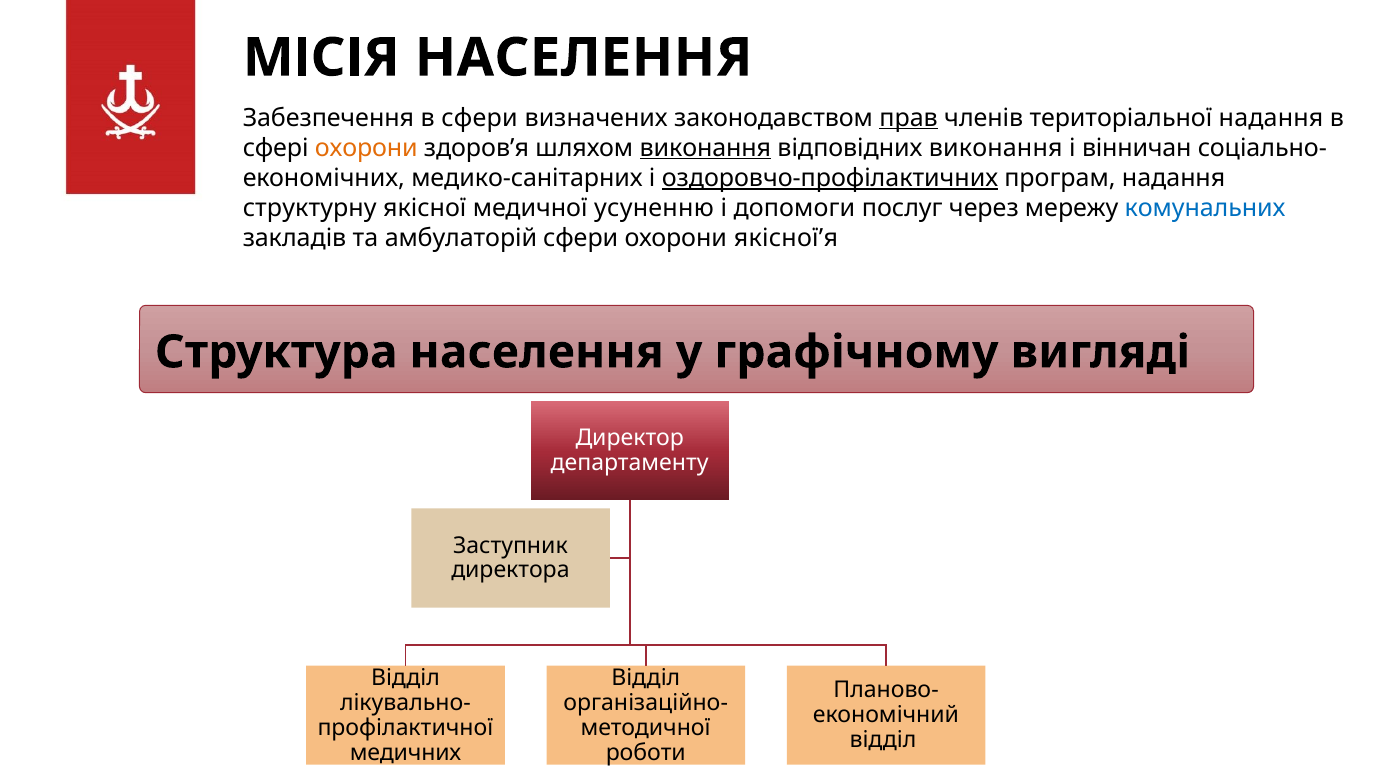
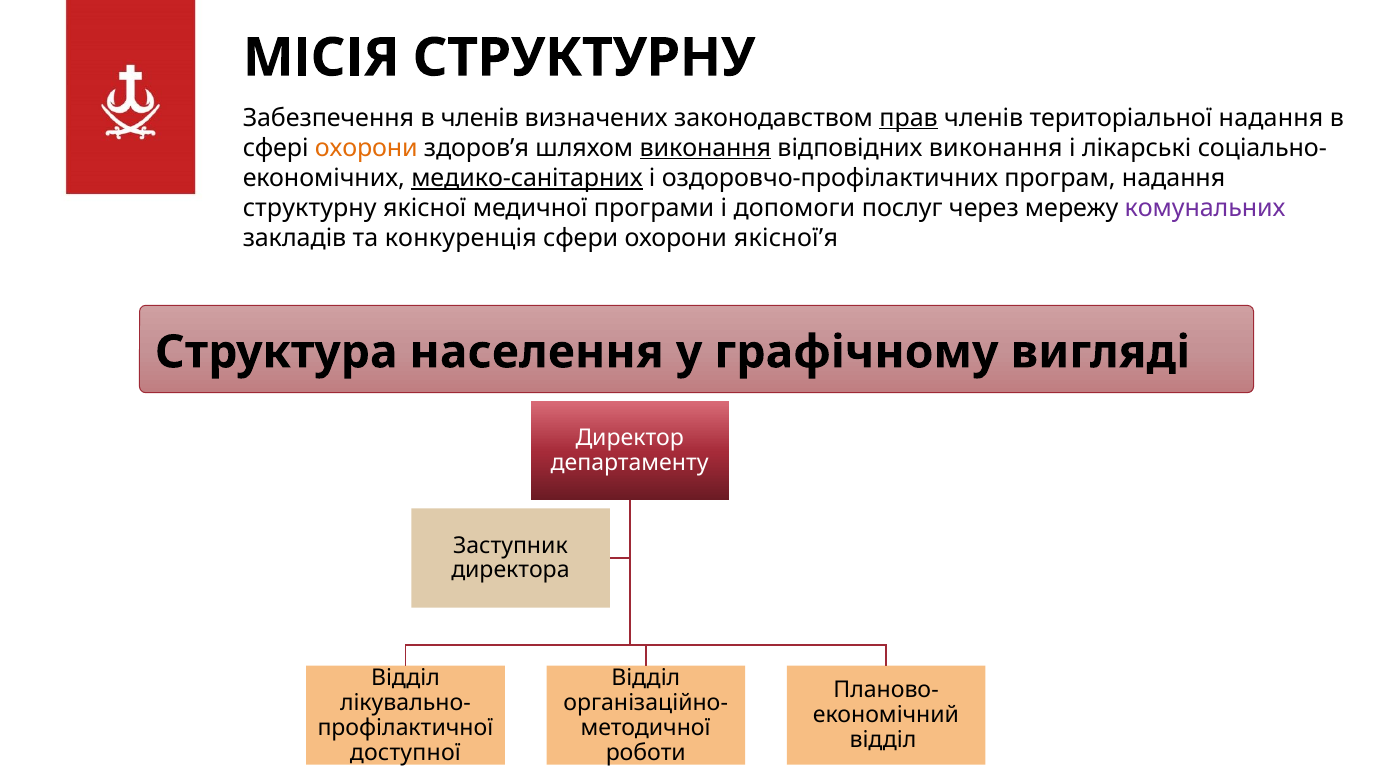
МІСІЯ НАСЕЛЕННЯ: НАСЕЛЕННЯ -> СТРУКТУРНУ
в сфери: сфери -> членів
вінничан: вінничан -> лікарські
медико-санітарних underline: none -> present
оздоровчо-профілактичних underline: present -> none
усуненню: усуненню -> програми
комунальних colour: blue -> purple
амбулаторій: амбулаторій -> конкуренція
медичних: медичних -> доступної
